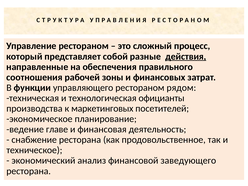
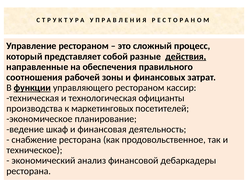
функции underline: none -> present
рядом: рядом -> кассир
главе: главе -> шкаф
заведующего: заведующего -> дебаркадеры
